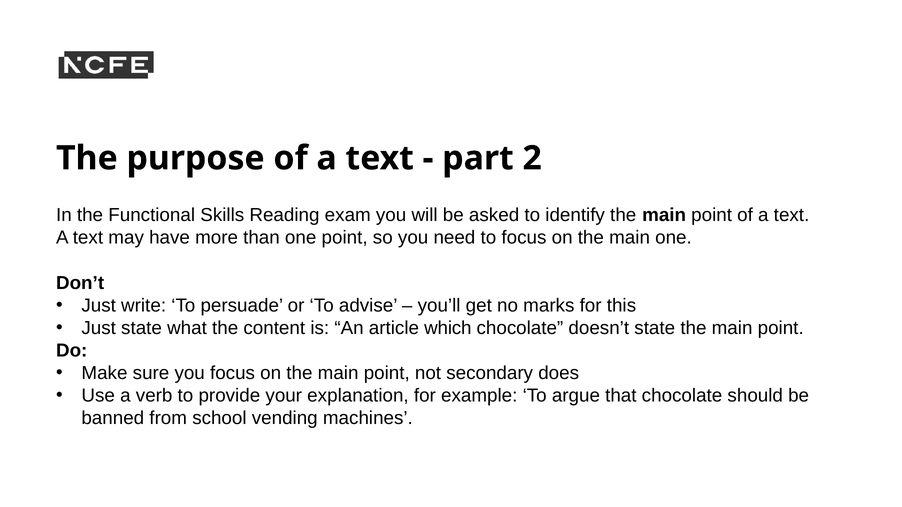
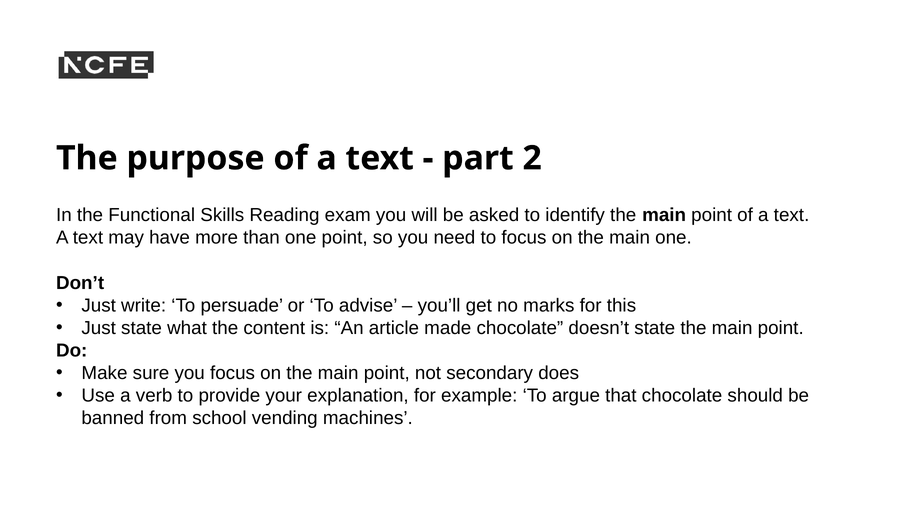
which: which -> made
